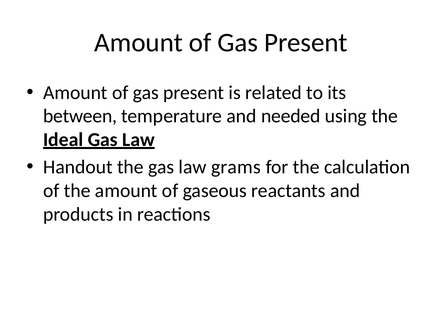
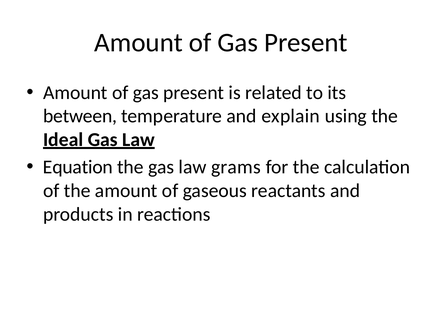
needed: needed -> explain
Handout: Handout -> Equation
